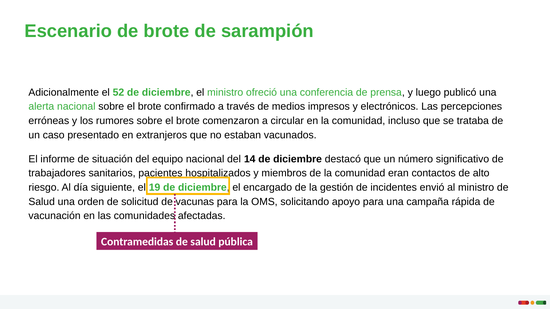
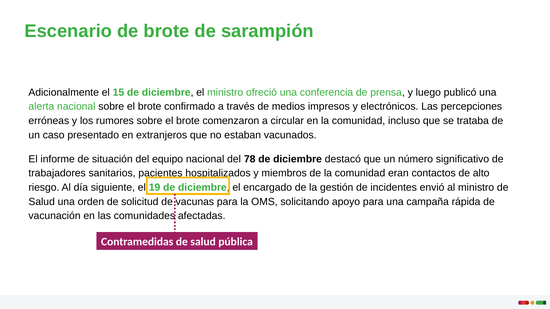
52: 52 -> 15
14: 14 -> 78
